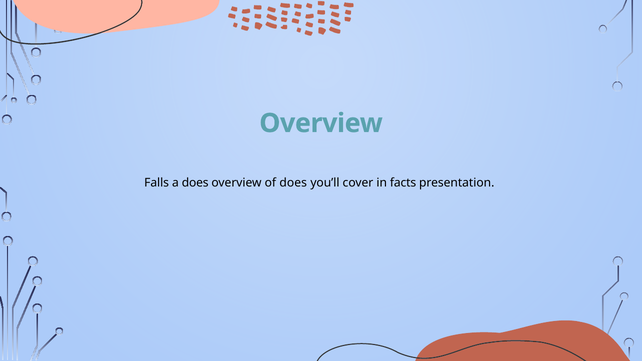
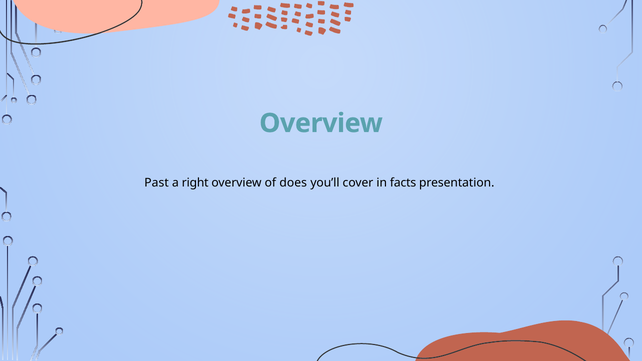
Falls: Falls -> Past
a does: does -> right
